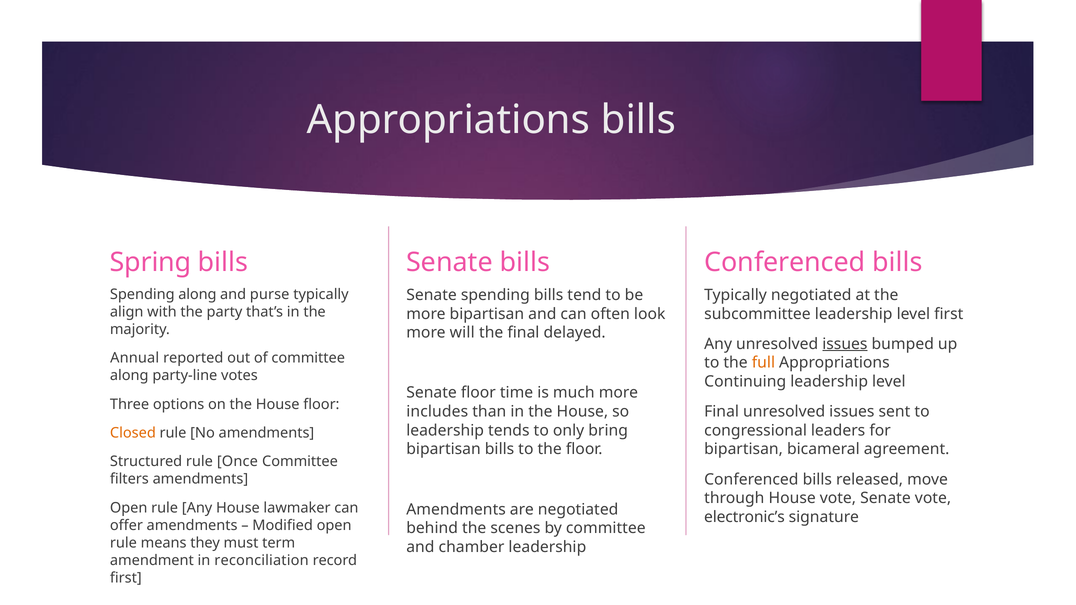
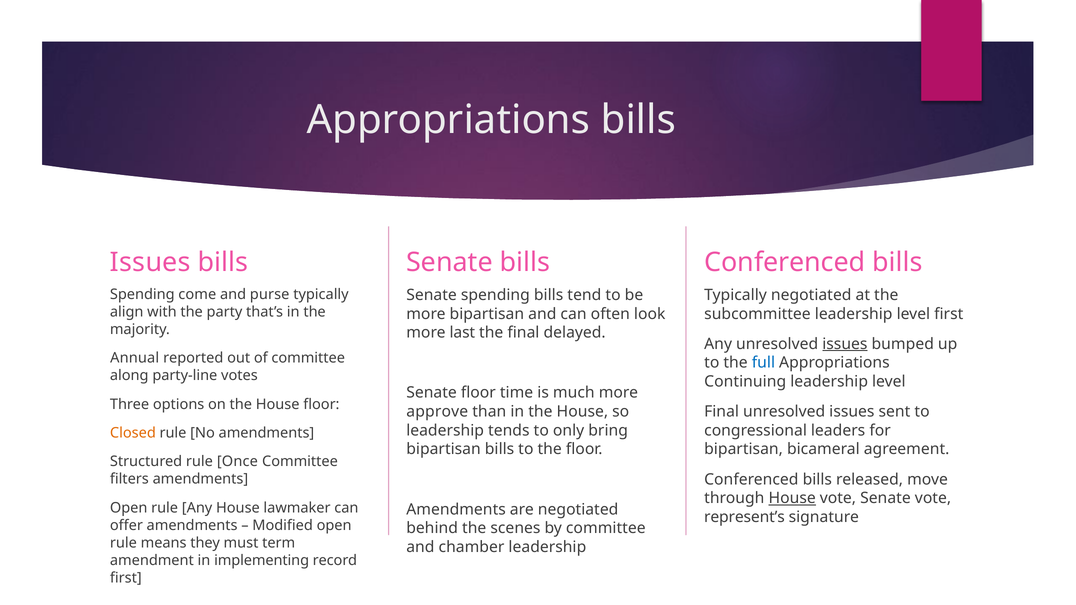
Spring at (151, 262): Spring -> Issues
Spending along: along -> come
will: will -> last
full colour: orange -> blue
includes: includes -> approve
House at (792, 498) underline: none -> present
electronic’s: electronic’s -> represent’s
reconciliation: reconciliation -> implementing
